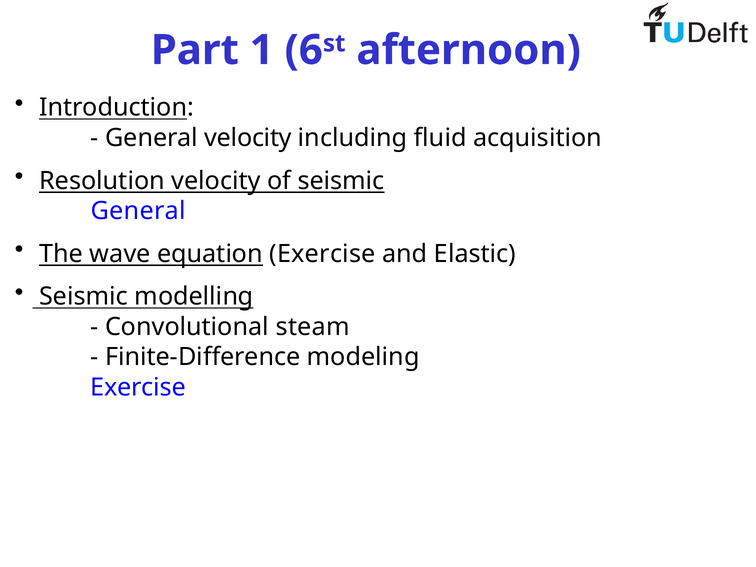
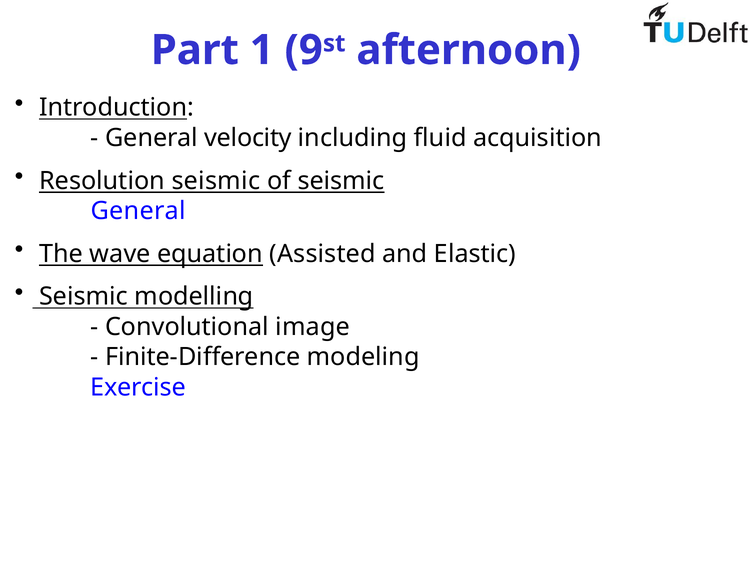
6: 6 -> 9
Resolution velocity: velocity -> seismic
equation Exercise: Exercise -> Assisted
steam: steam -> image
